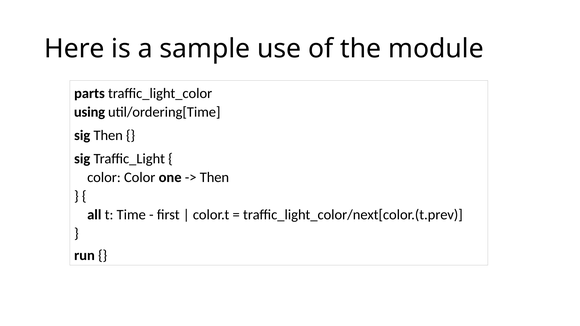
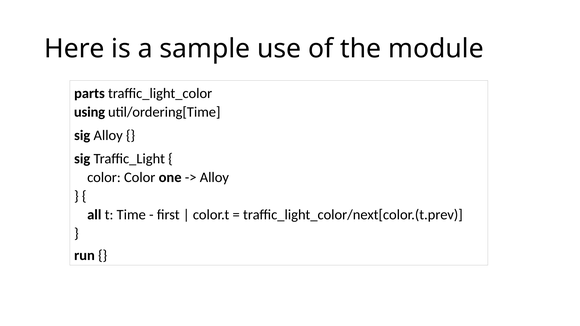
sig Then: Then -> Alloy
Then at (214, 178): Then -> Alloy
